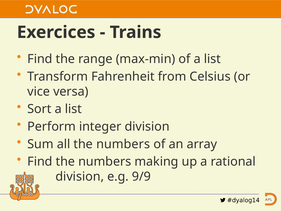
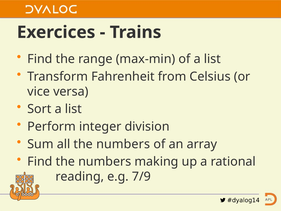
division at (80, 176): division -> reading
9/9: 9/9 -> 7/9
